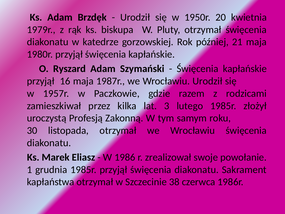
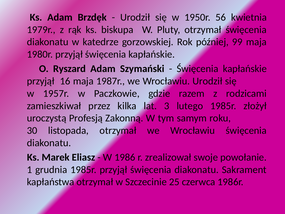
20: 20 -> 56
21: 21 -> 99
38: 38 -> 25
